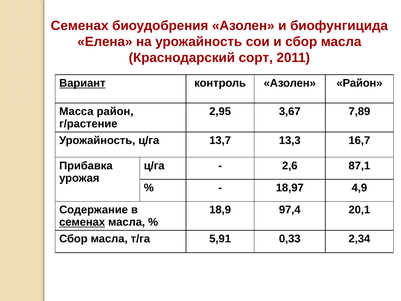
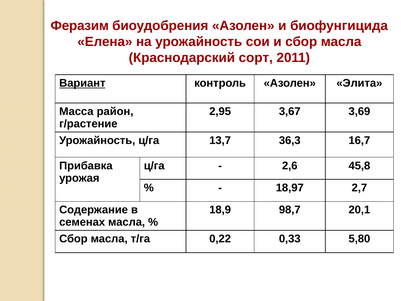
Семенах at (80, 26): Семенах -> Феразим
Азолен Район: Район -> Элита
7,89: 7,89 -> 3,69
13,3: 13,3 -> 36,3
87,1: 87,1 -> 45,8
4,9: 4,9 -> 2,7
97,4: 97,4 -> 98,7
семенах at (82, 222) underline: present -> none
5,91: 5,91 -> 0,22
2,34: 2,34 -> 5,80
